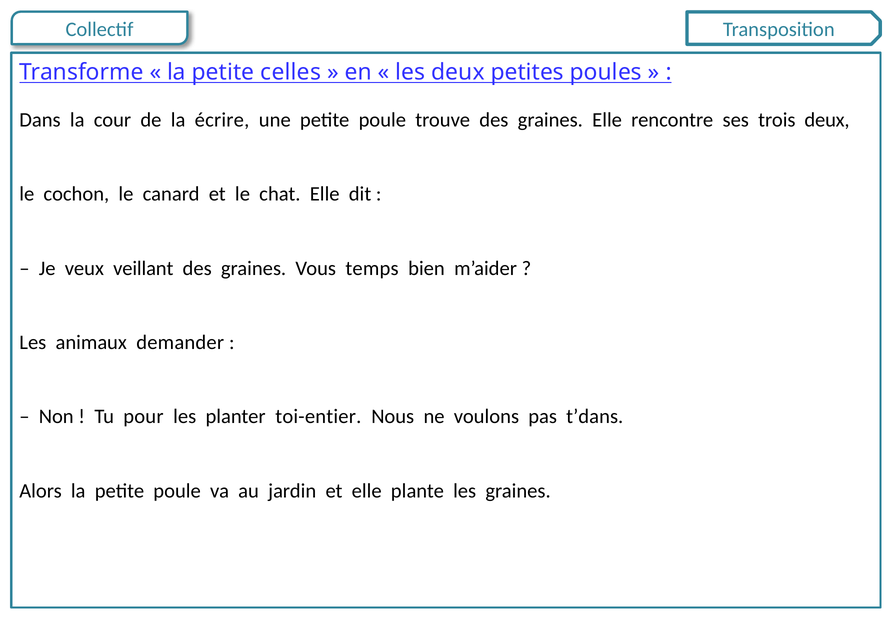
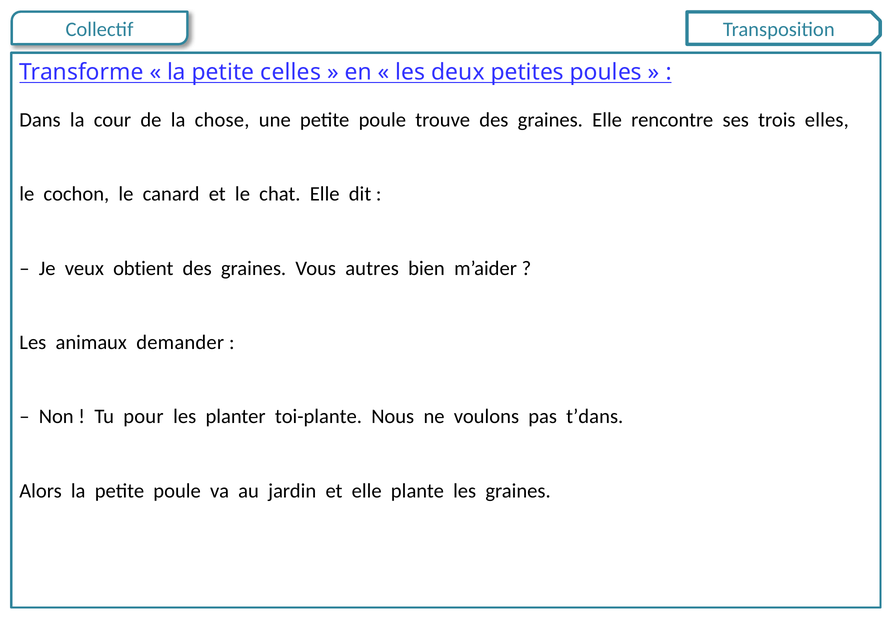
écrire: écrire -> chose
trois deux: deux -> elles
veillant: veillant -> obtient
temps: temps -> autres
toi-entier: toi-entier -> toi-plante
